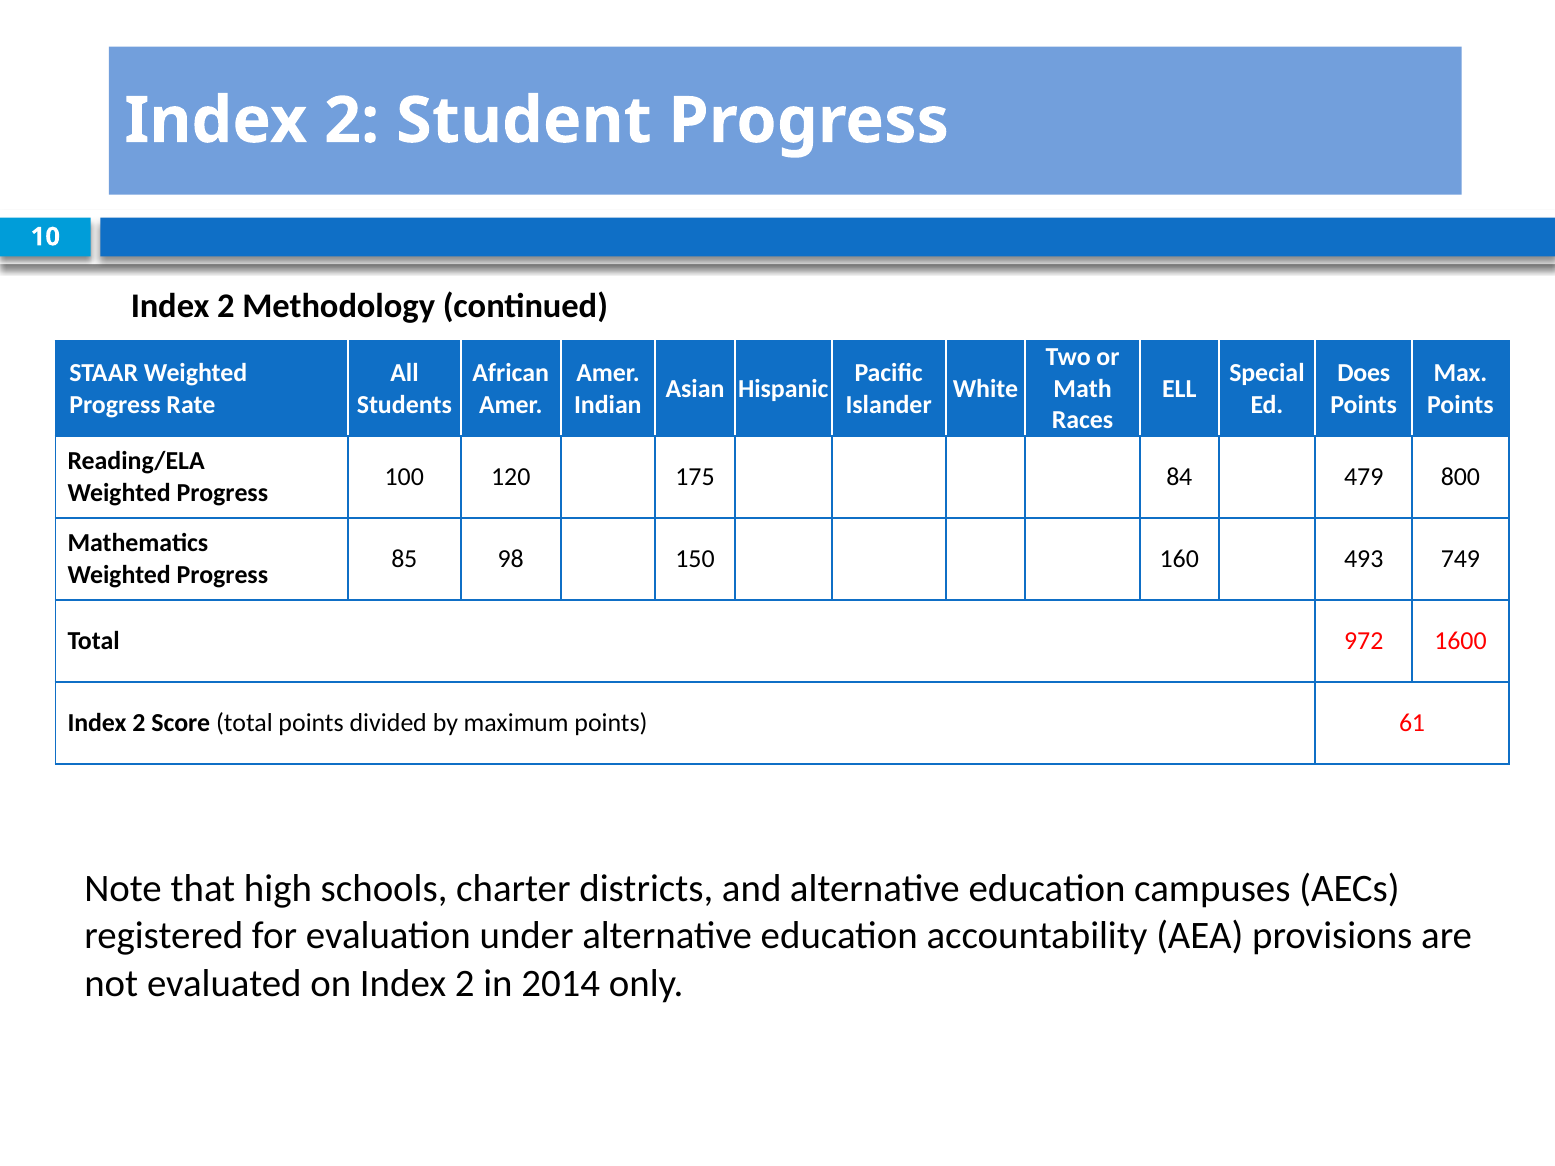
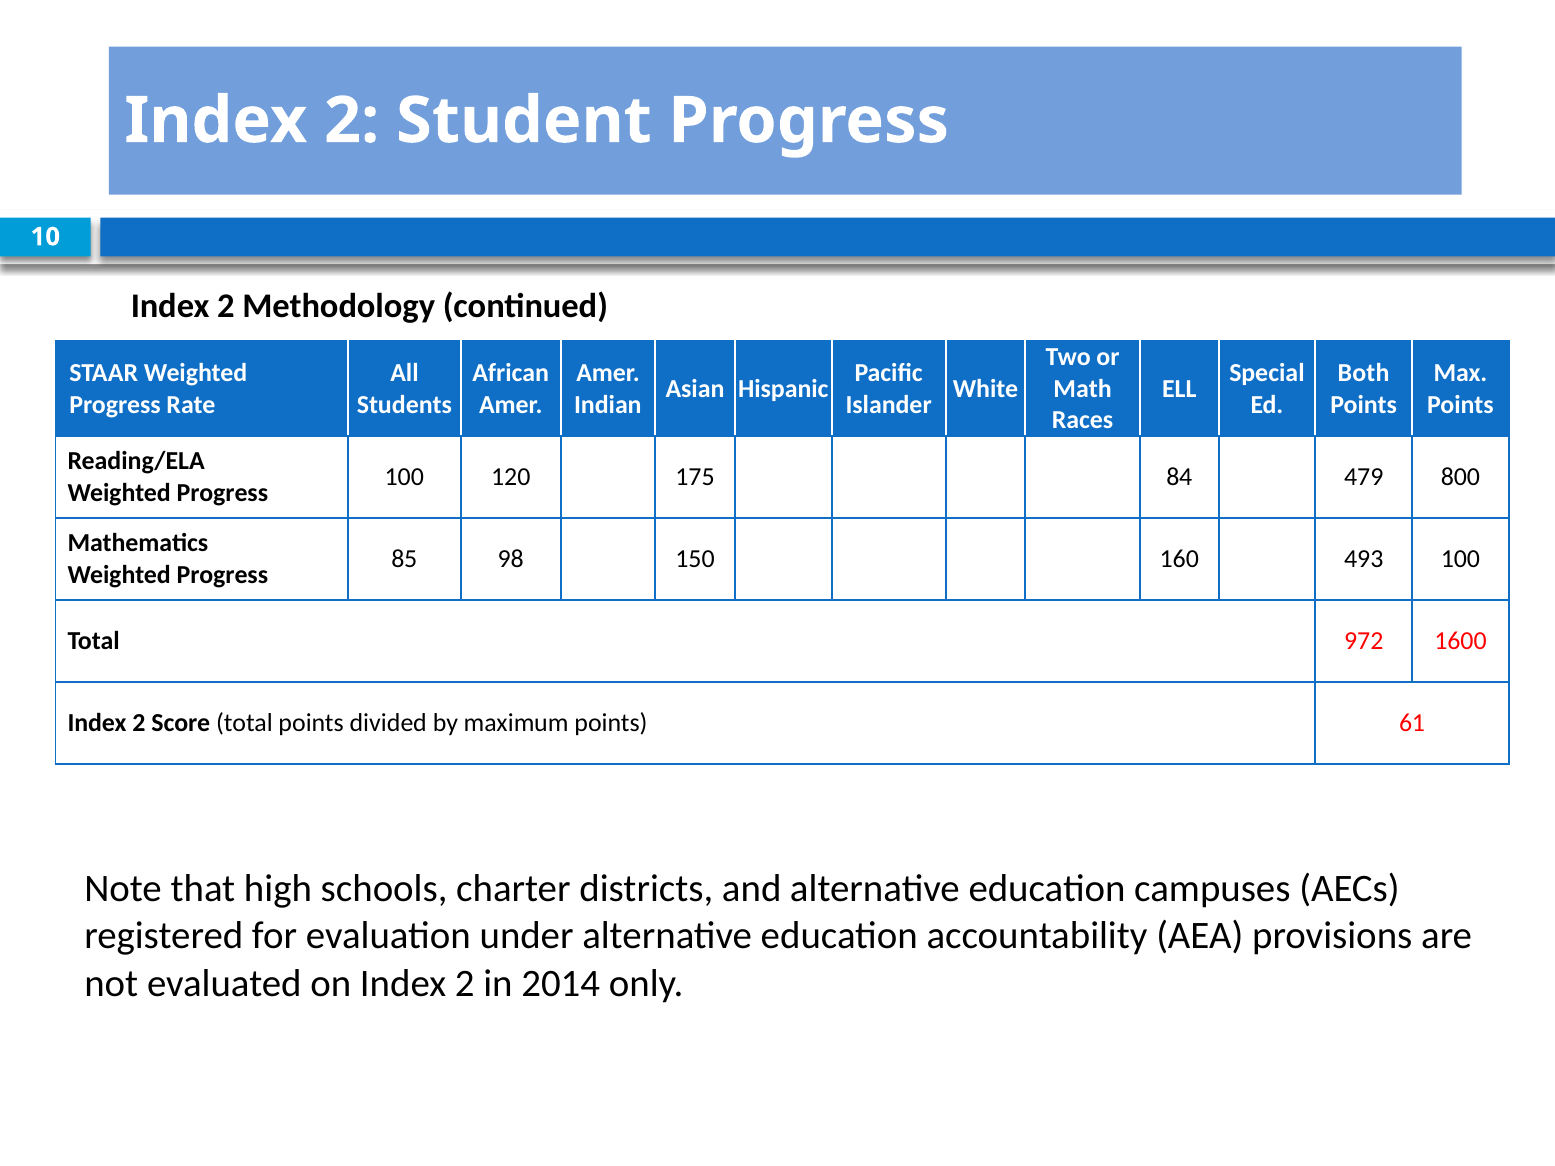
Does: Does -> Both
493 749: 749 -> 100
